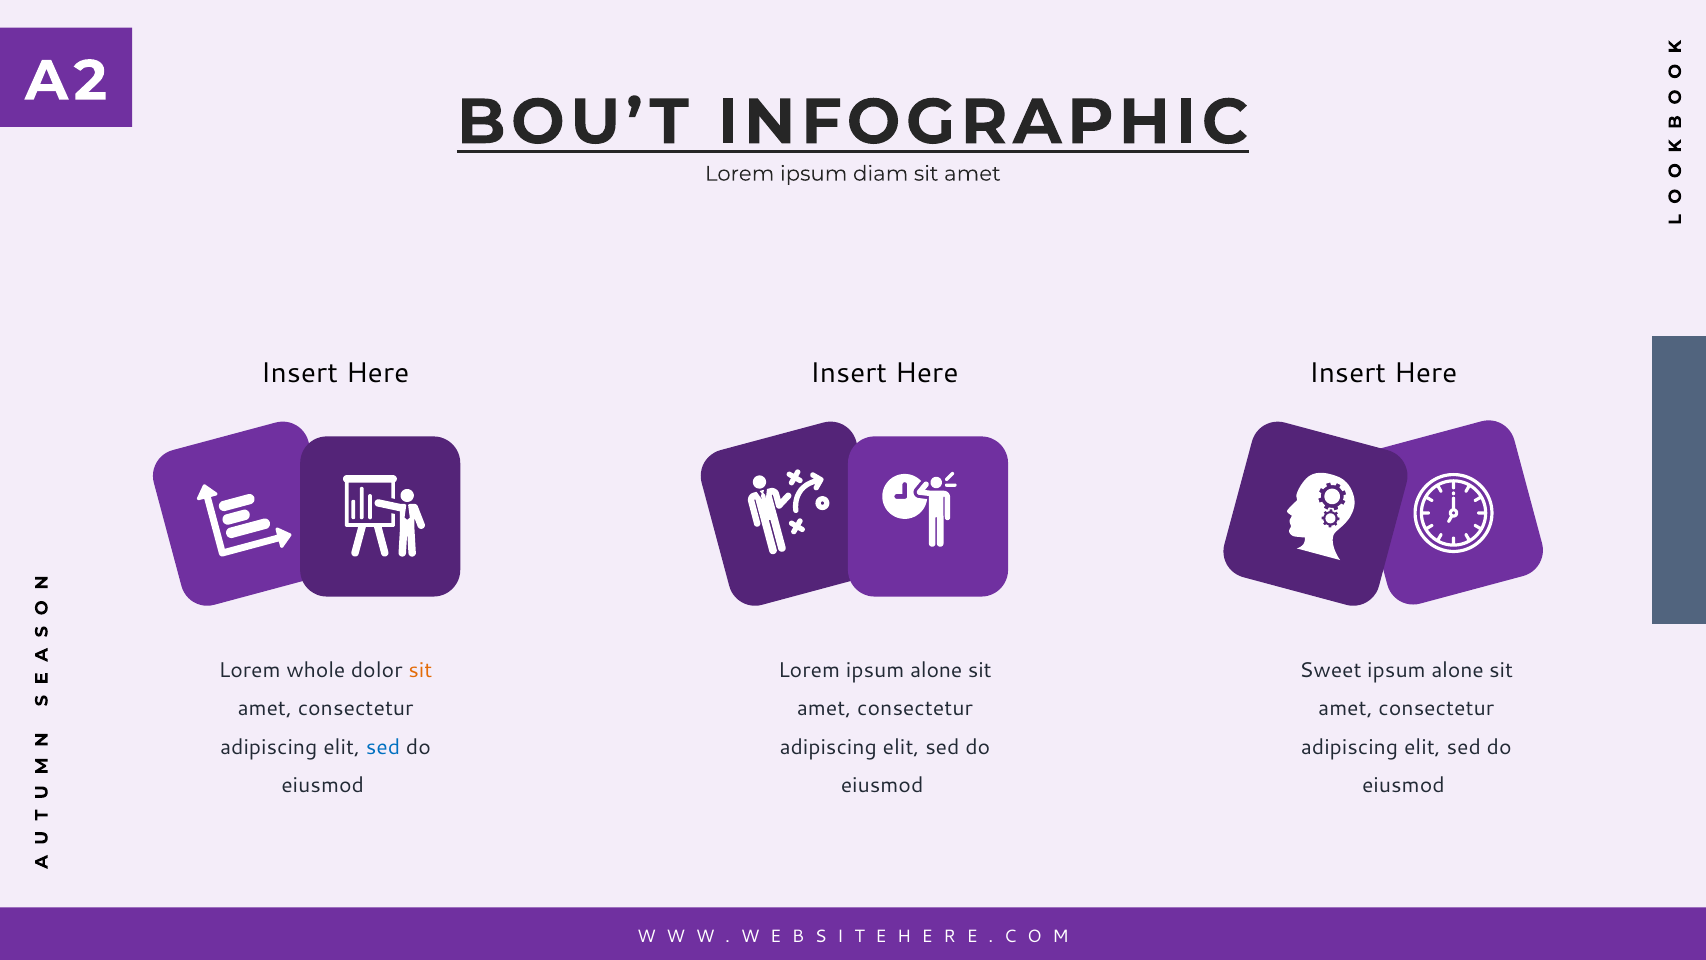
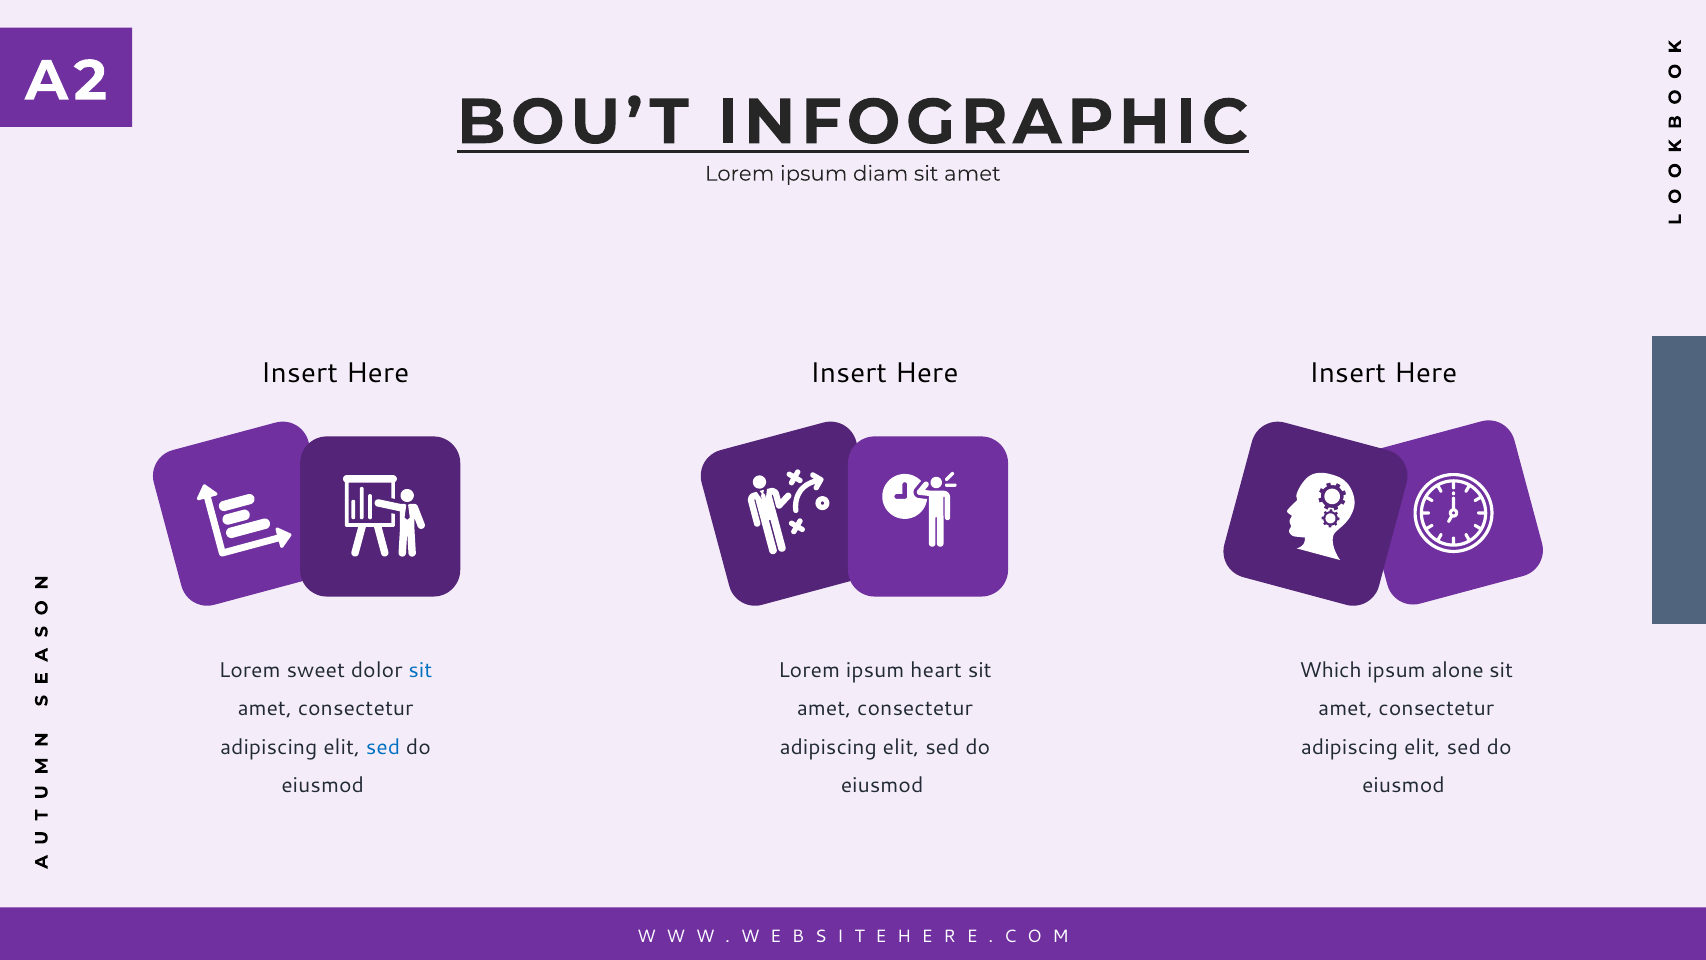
whole: whole -> sweet
sit at (420, 670) colour: orange -> blue
Lorem ipsum alone: alone -> heart
Sweet: Sweet -> Which
